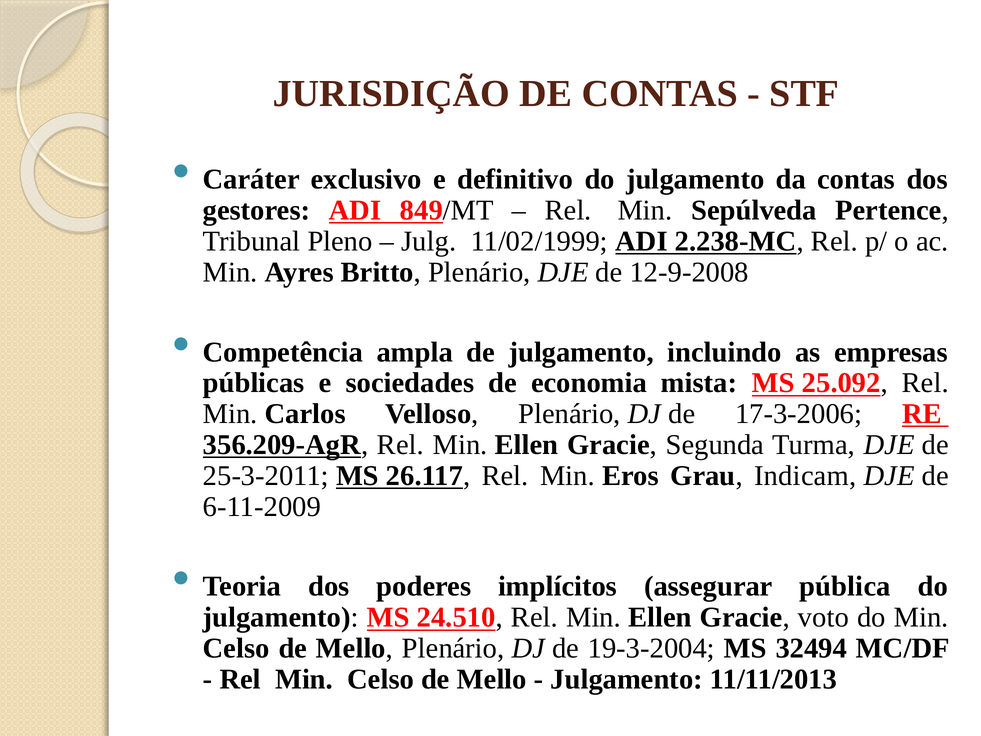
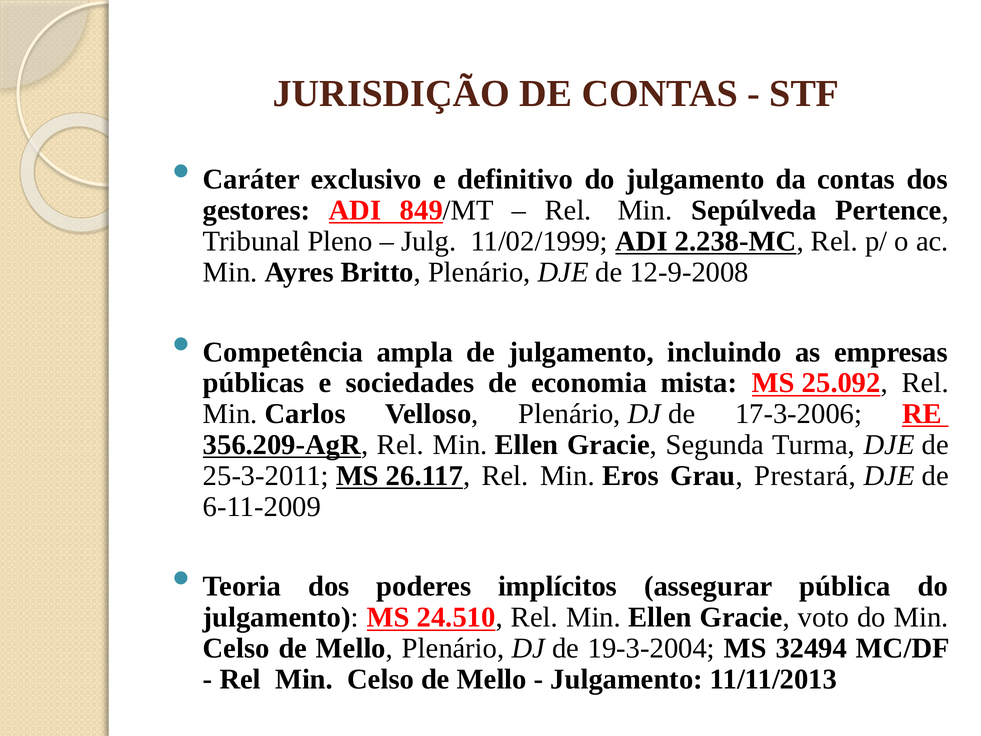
Indicam: Indicam -> Prestará
